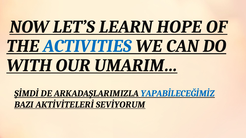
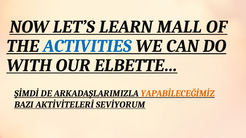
HOPE: HOPE -> MALL
UMARIM…: UMARIM… -> ELBETTE…
YAPABİLECEĞİMİZ colour: blue -> orange
